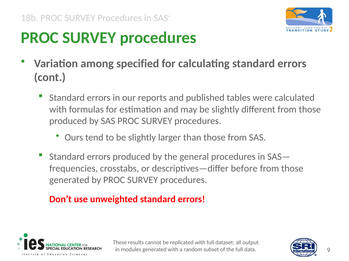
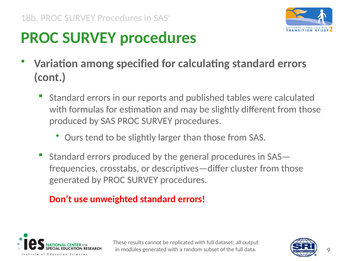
before: before -> cluster
